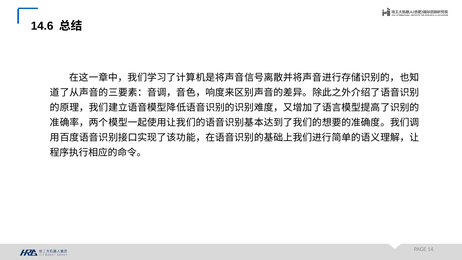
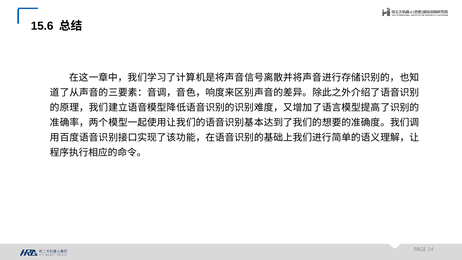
14.6: 14.6 -> 15.6
